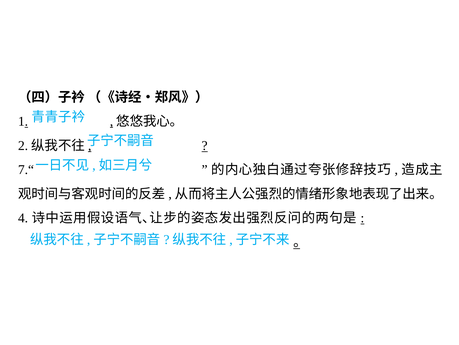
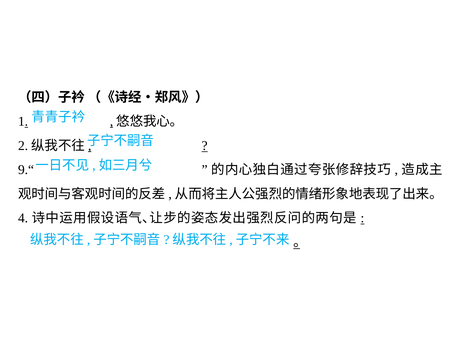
7.“: 7.“ -> 9.“
